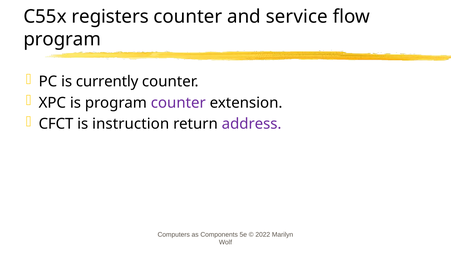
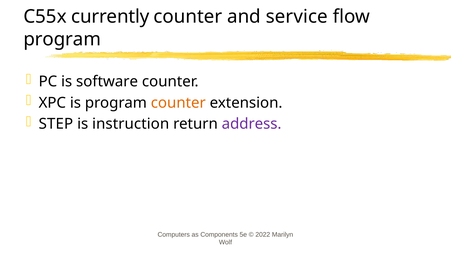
registers: registers -> currently
currently: currently -> software
counter at (178, 103) colour: purple -> orange
CFCT: CFCT -> STEP
